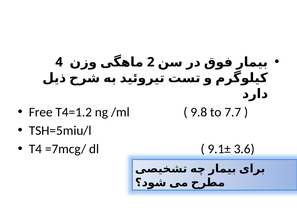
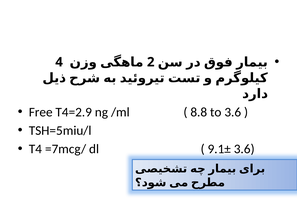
T4=1.2: T4=1.2 -> T4=2.9
9.8: 9.8 -> 8.8
to 7.7: 7.7 -> 3.6
